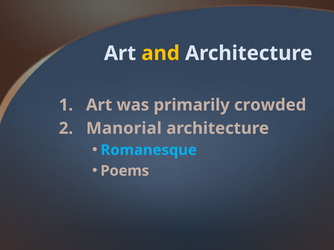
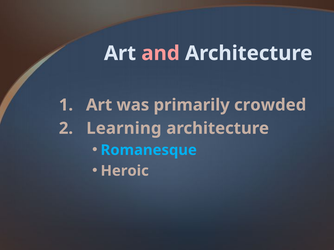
and colour: yellow -> pink
Manorial: Manorial -> Learning
Poems: Poems -> Heroic
